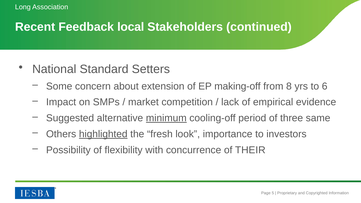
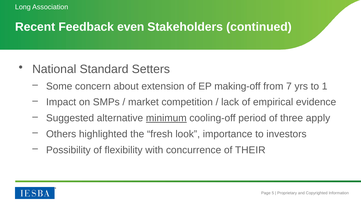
local: local -> even
8: 8 -> 7
6: 6 -> 1
same: same -> apply
highlighted underline: present -> none
